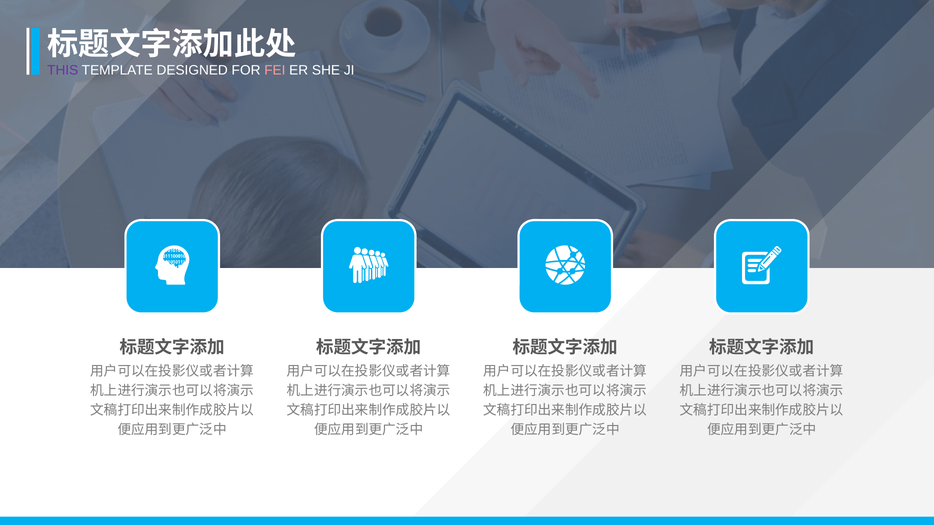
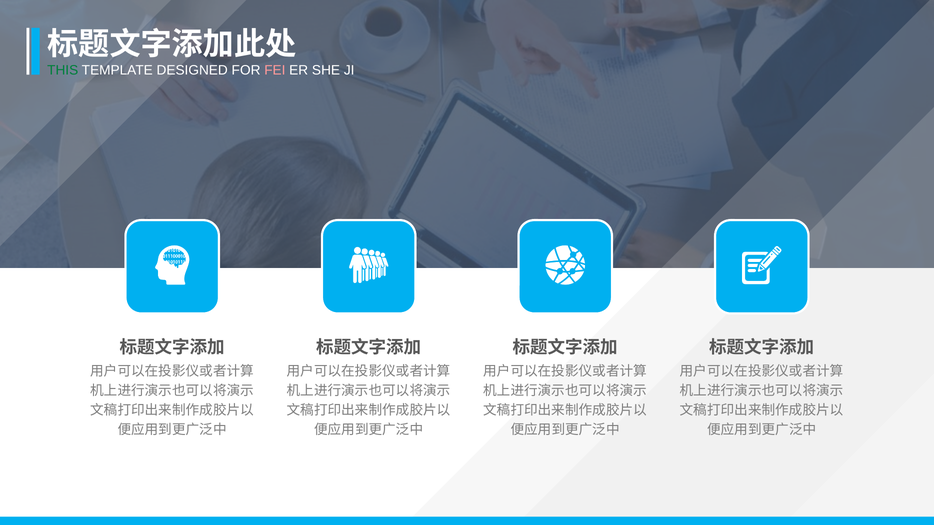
THIS colour: purple -> green
